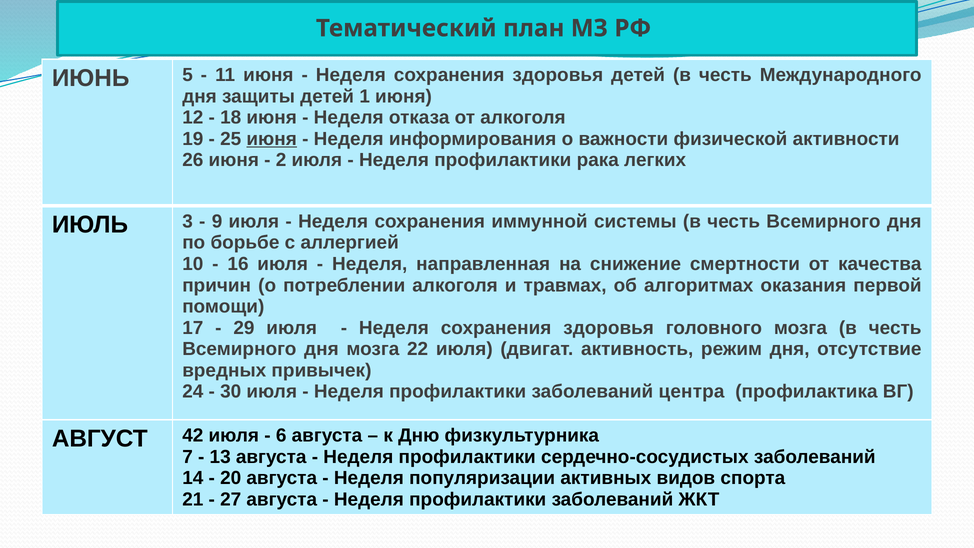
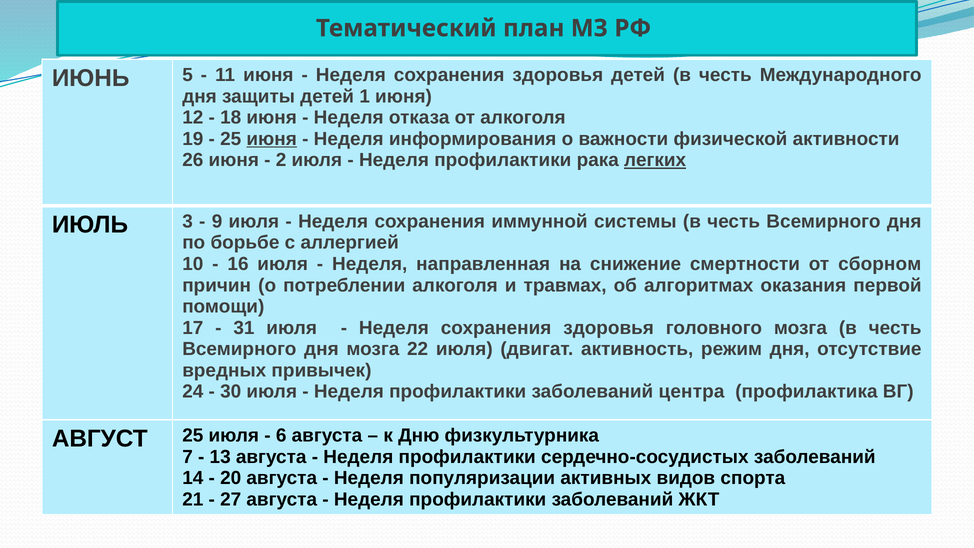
легких underline: none -> present
качества: качества -> сборном
29: 29 -> 31
АВГУСТ 42: 42 -> 25
